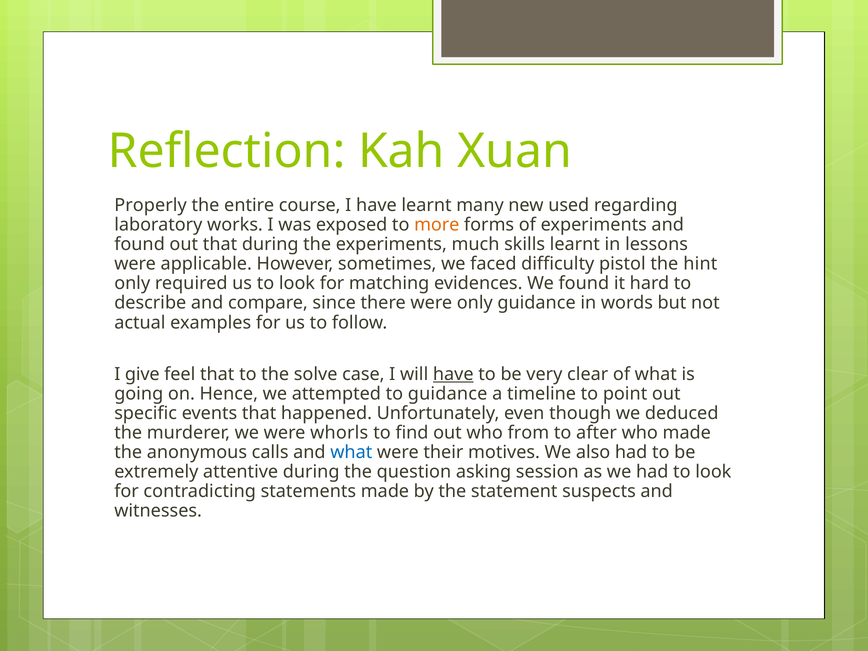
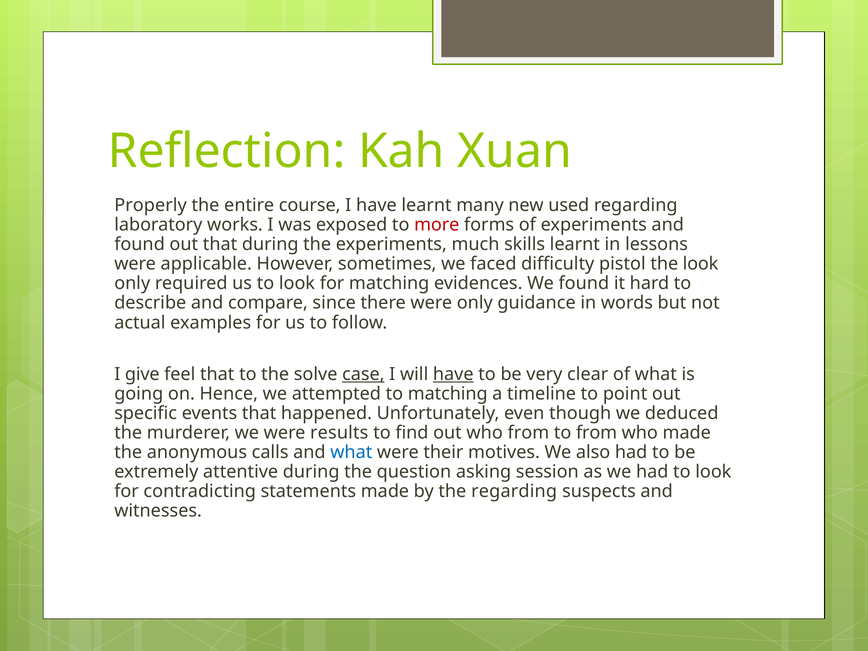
more colour: orange -> red
the hint: hint -> look
case underline: none -> present
to guidance: guidance -> matching
whorls: whorls -> results
to after: after -> from
the statement: statement -> regarding
